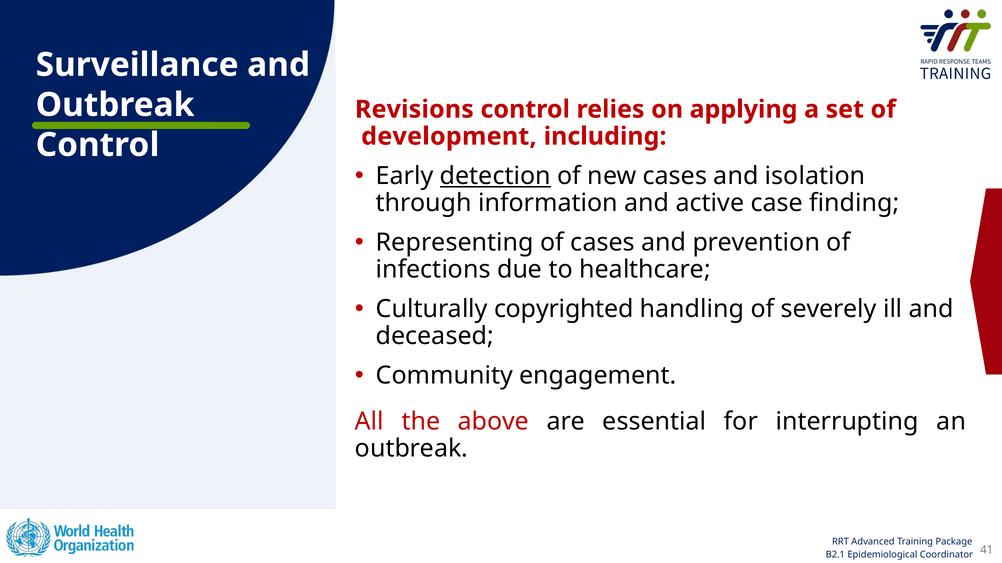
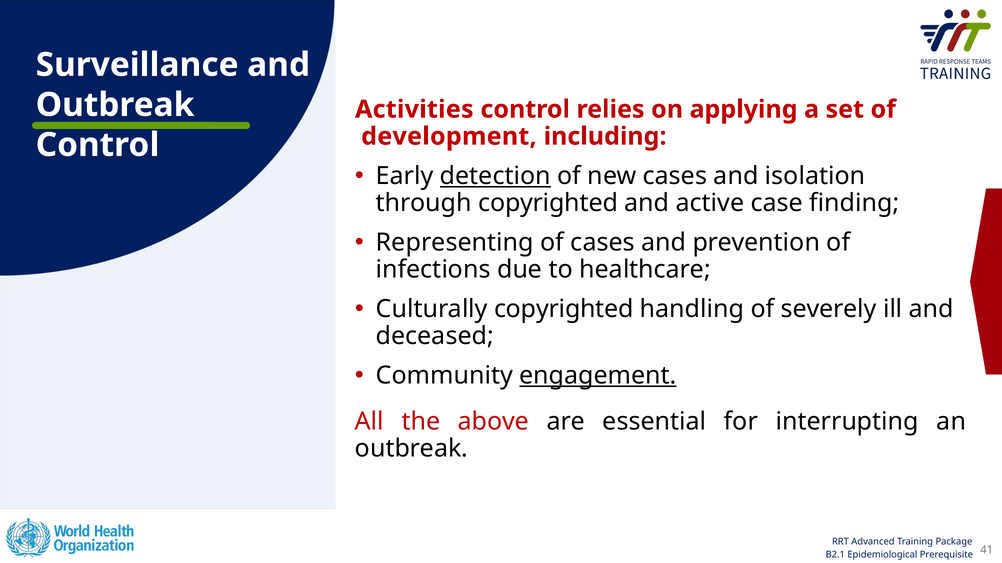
Revisions: Revisions -> Activities
through information: information -> copyrighted
engagement underline: none -> present
Coordinator: Coordinator -> Prerequisite
